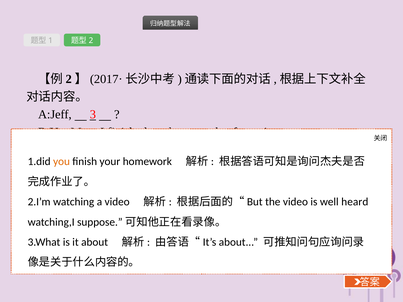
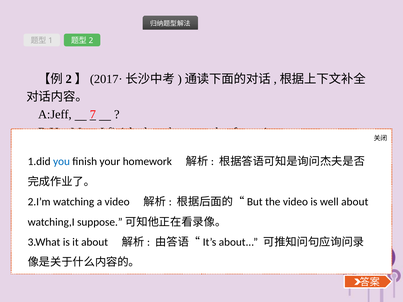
A:Jeff 3: 3 -> 7
you at (61, 162) colour: orange -> blue
heard at (355, 202): heard -> about
